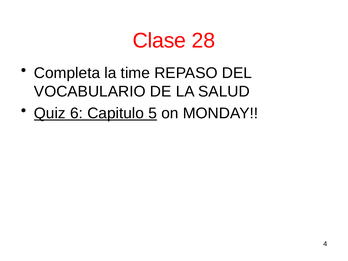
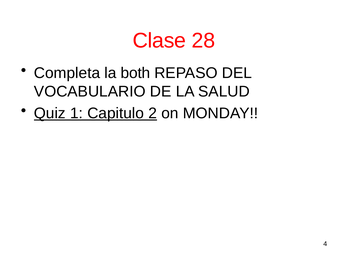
time: time -> both
6: 6 -> 1
5: 5 -> 2
